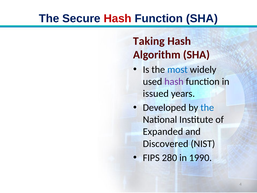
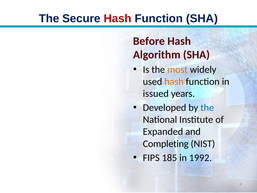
Taking: Taking -> Before
most colour: blue -> orange
hash at (174, 82) colour: purple -> orange
Discovered: Discovered -> Completing
280: 280 -> 185
1990: 1990 -> 1992
